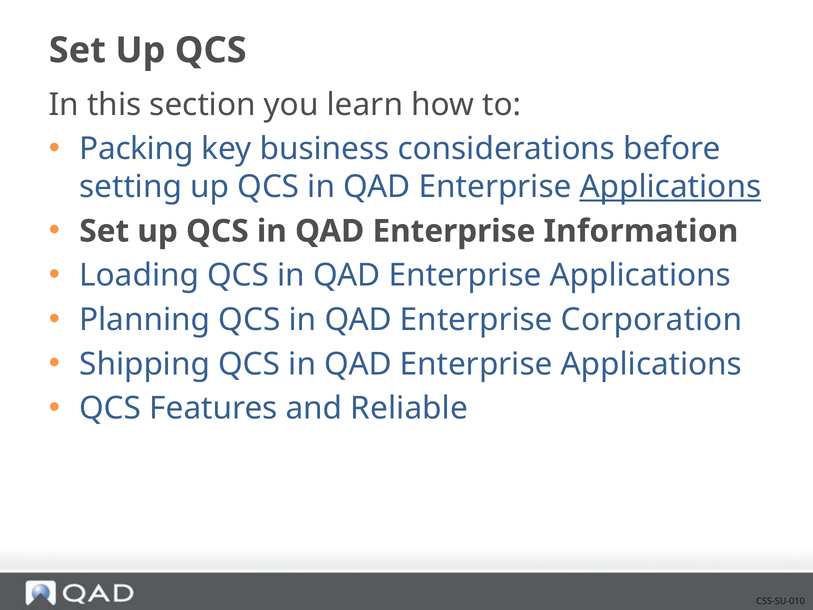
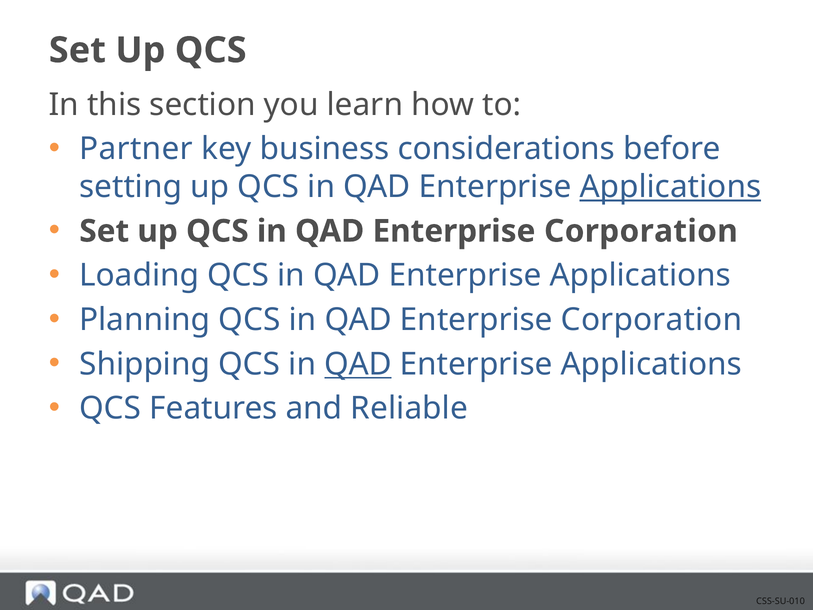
Packing: Packing -> Partner
Information at (641, 231): Information -> Corporation
QAD at (358, 364) underline: none -> present
